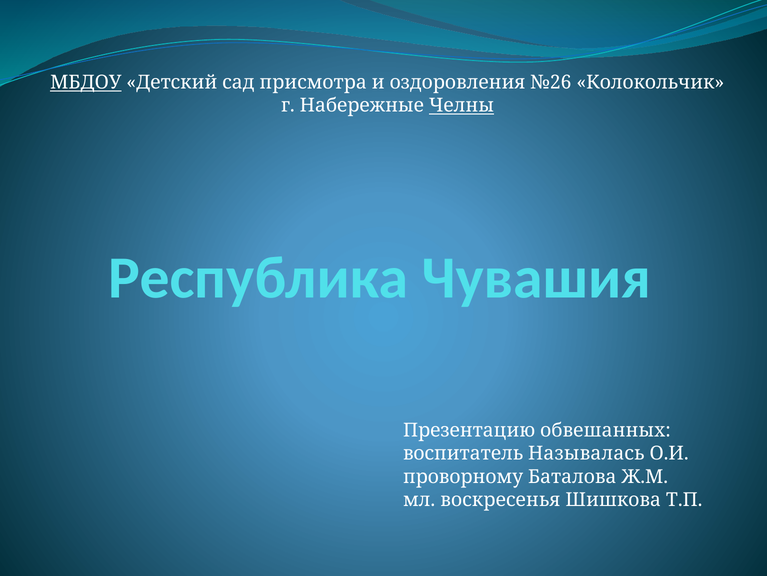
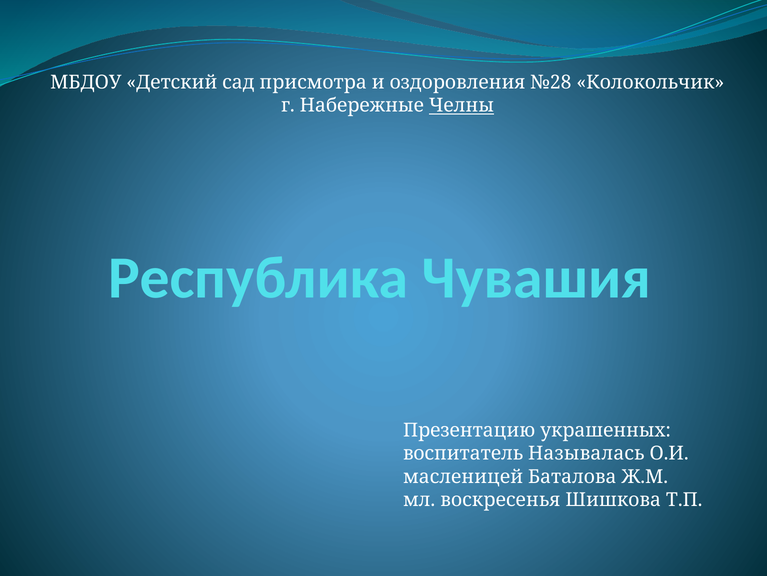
МБДОУ underline: present -> none
№26: №26 -> №28
обвешанных: обвешанных -> украшенных
проворному: проворному -> масленицей
